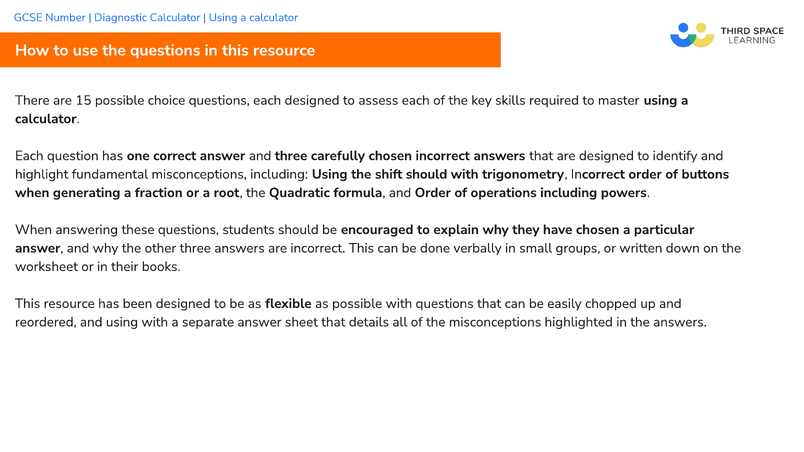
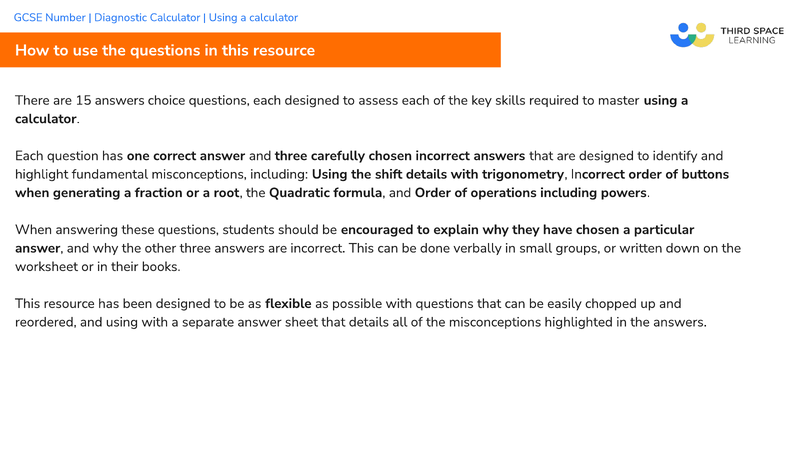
15 possible: possible -> answers
shift should: should -> details
